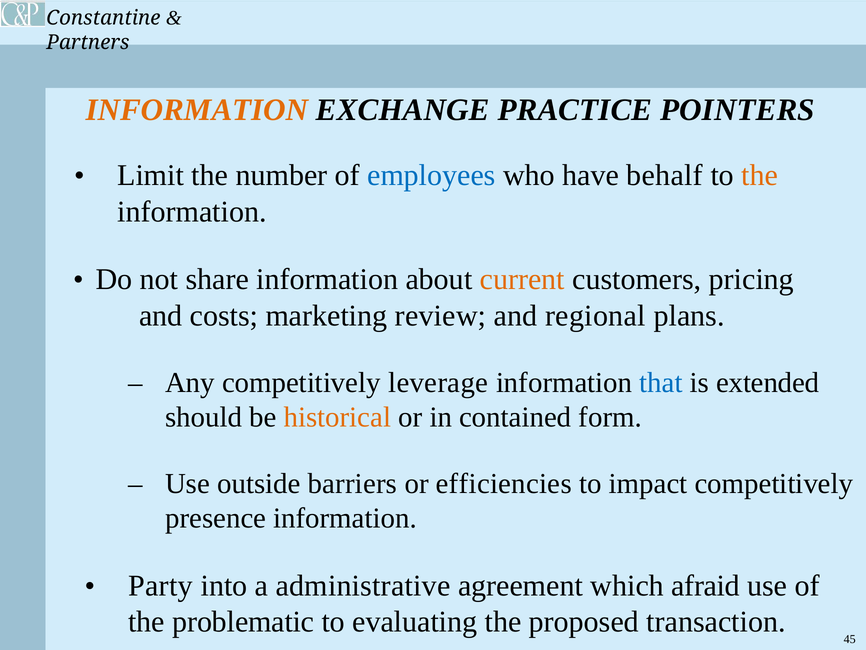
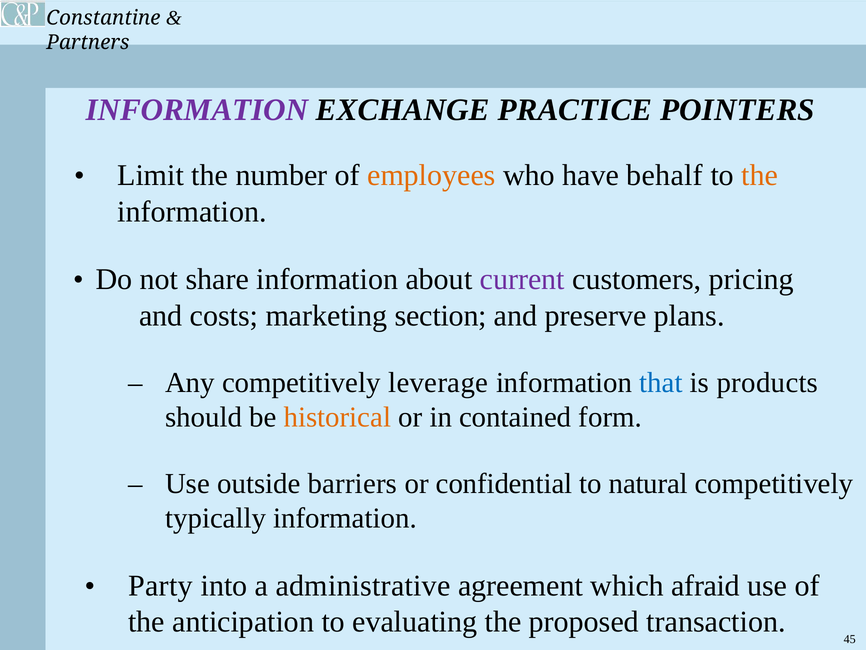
INFORMATION at (197, 110) colour: orange -> purple
employees colour: blue -> orange
current colour: orange -> purple
review: review -> section
regional: regional -> preserve
extended: extended -> products
efficiencies: efficiencies -> confidential
impact: impact -> natural
presence: presence -> typically
problematic: problematic -> anticipation
